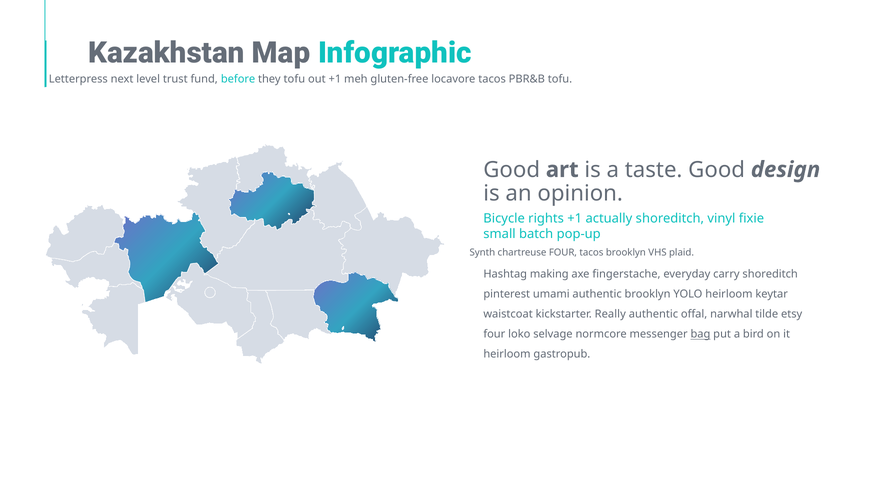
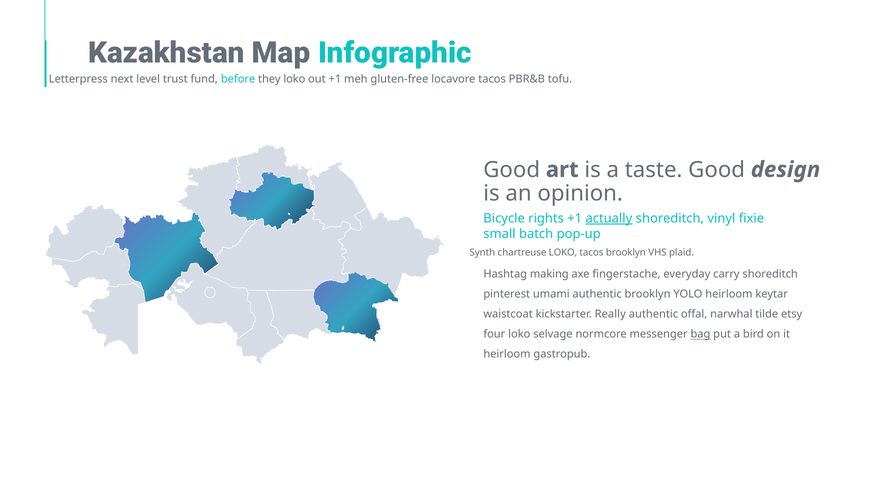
they tofu: tofu -> loko
actually underline: none -> present
chartreuse FOUR: FOUR -> LOKO
